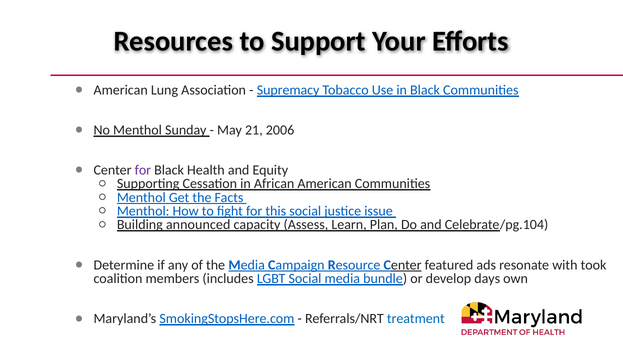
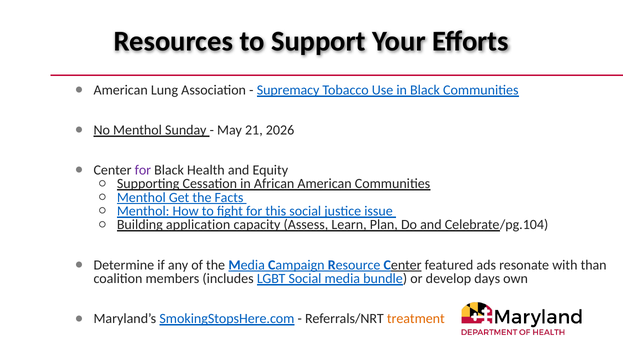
2006: 2006 -> 2026
announced: announced -> application
took: took -> than
treatment colour: blue -> orange
